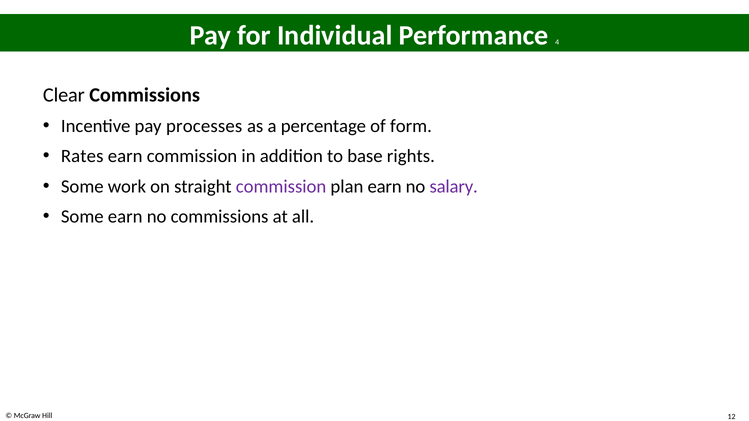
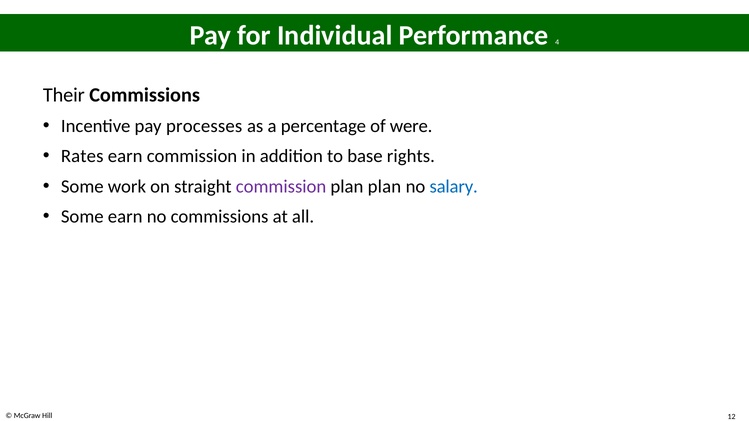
Clear: Clear -> Their
form: form -> were
plan earn: earn -> plan
salary colour: purple -> blue
